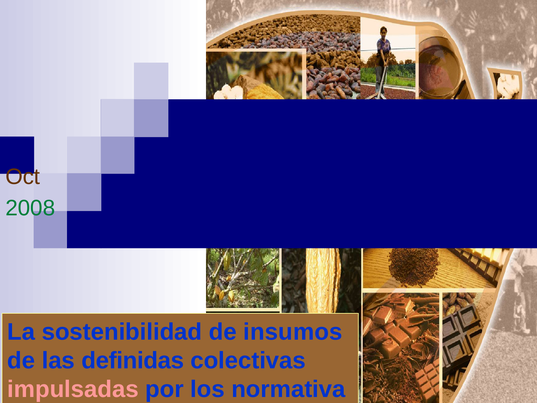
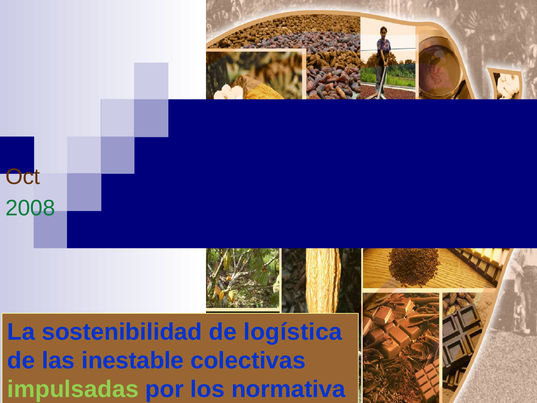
insumos: insumos -> logística
definidas: definidas -> inestable
impulsadas colour: pink -> light green
